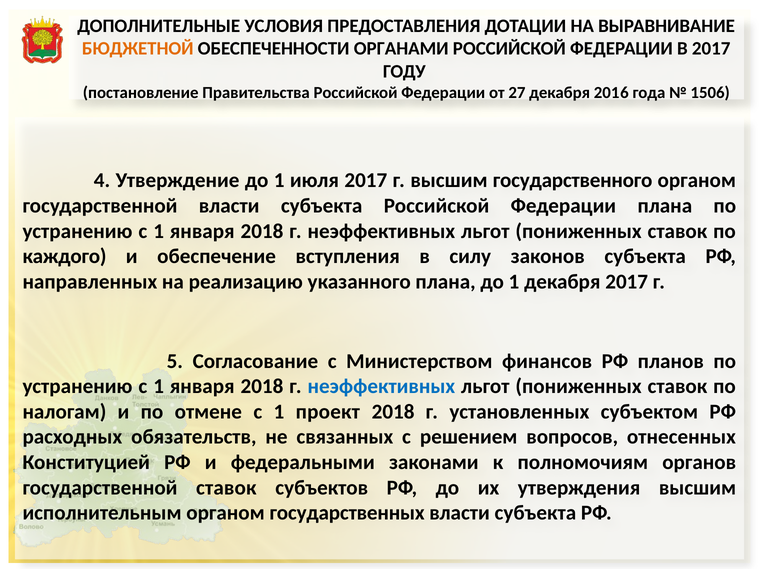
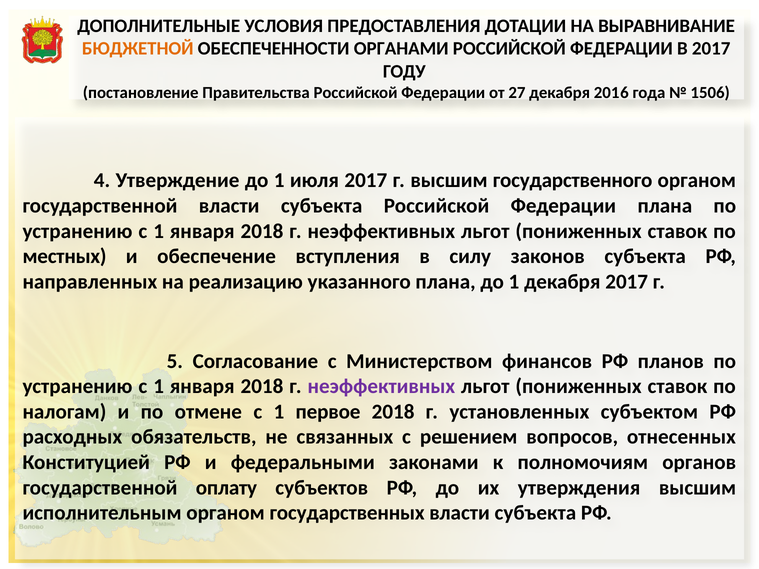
каждого: каждого -> местных
неэффективных at (381, 387) colour: blue -> purple
проект: проект -> первое
государственной ставок: ставок -> оплату
